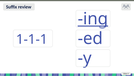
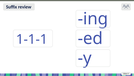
ing underline: present -> none
